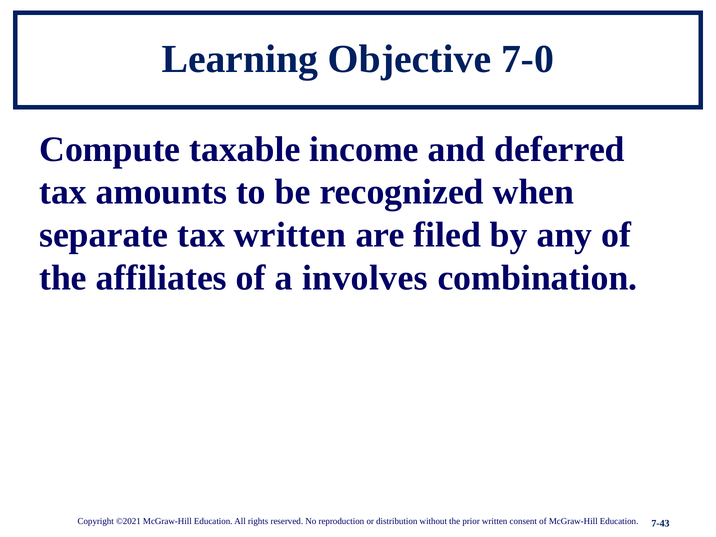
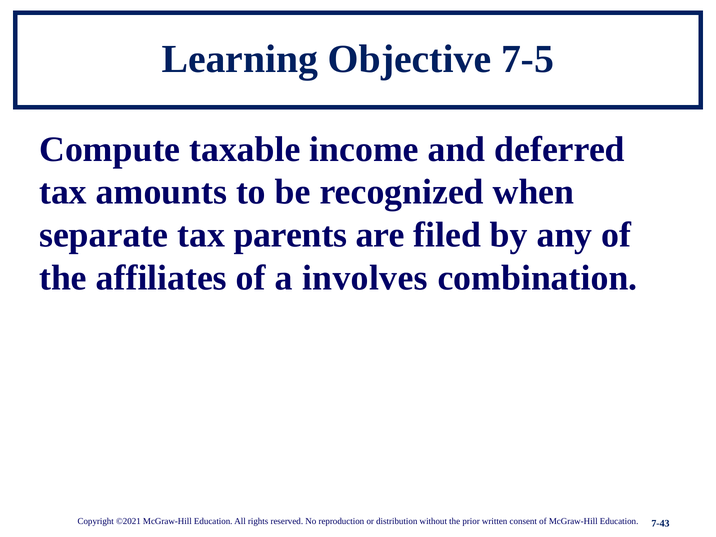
7-0: 7-0 -> 7-5
tax written: written -> parents
